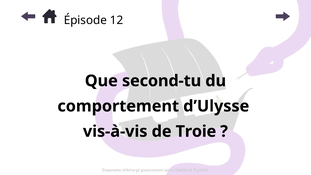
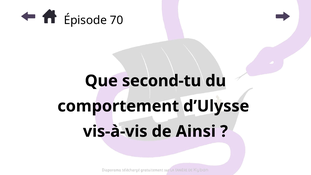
12: 12 -> 70
Troie: Troie -> Ainsi
